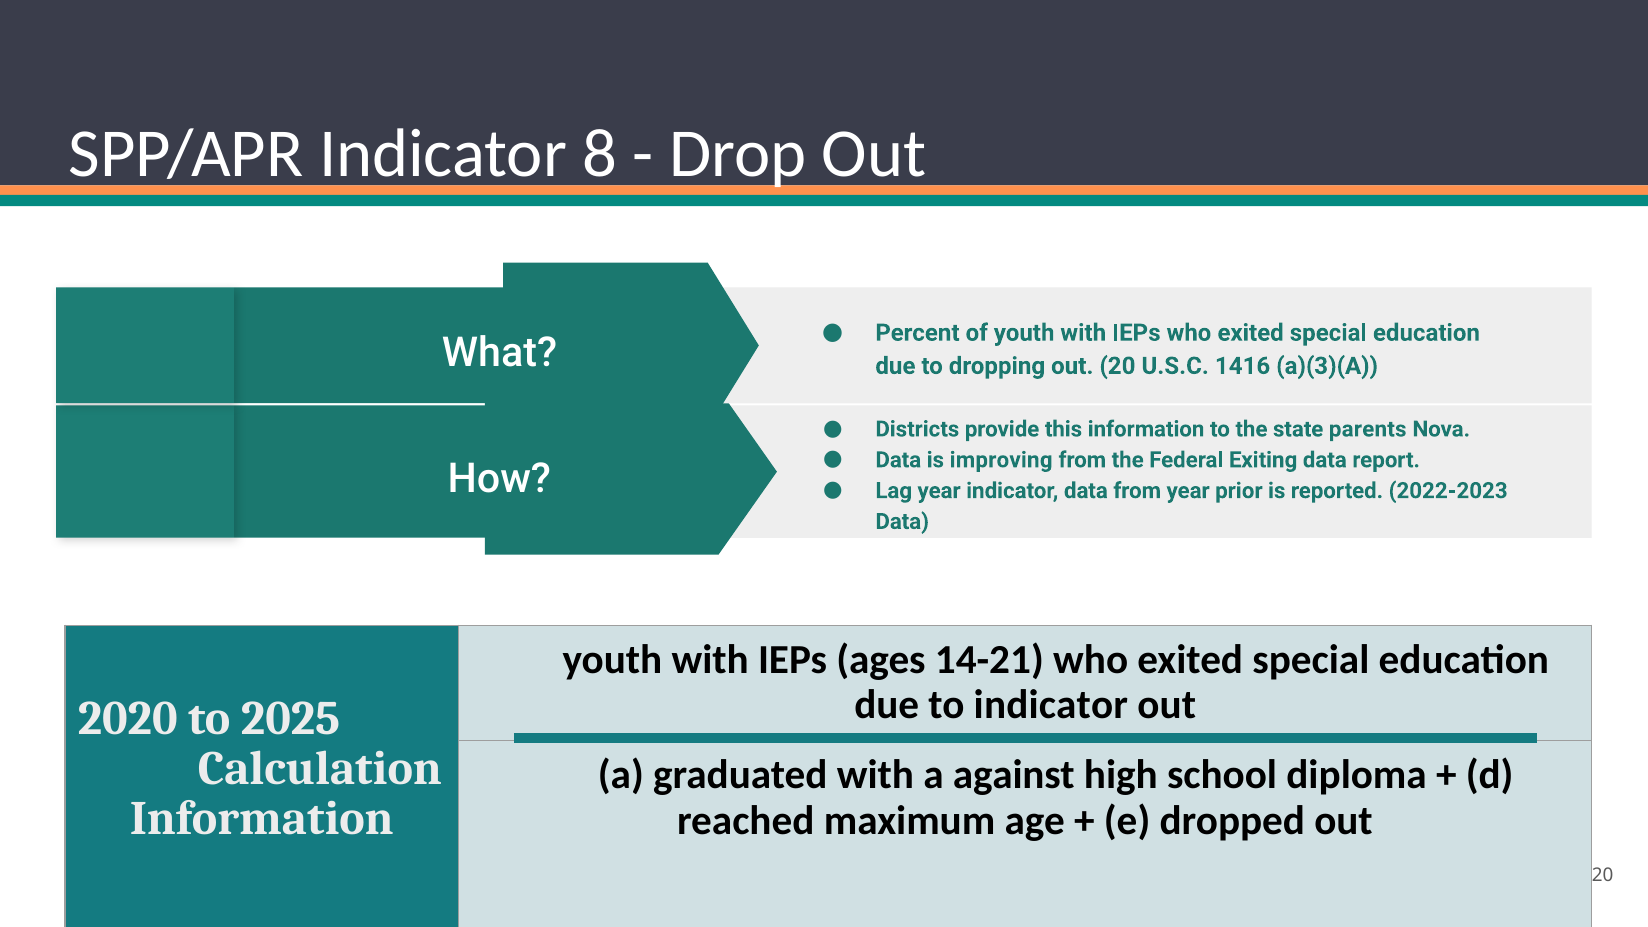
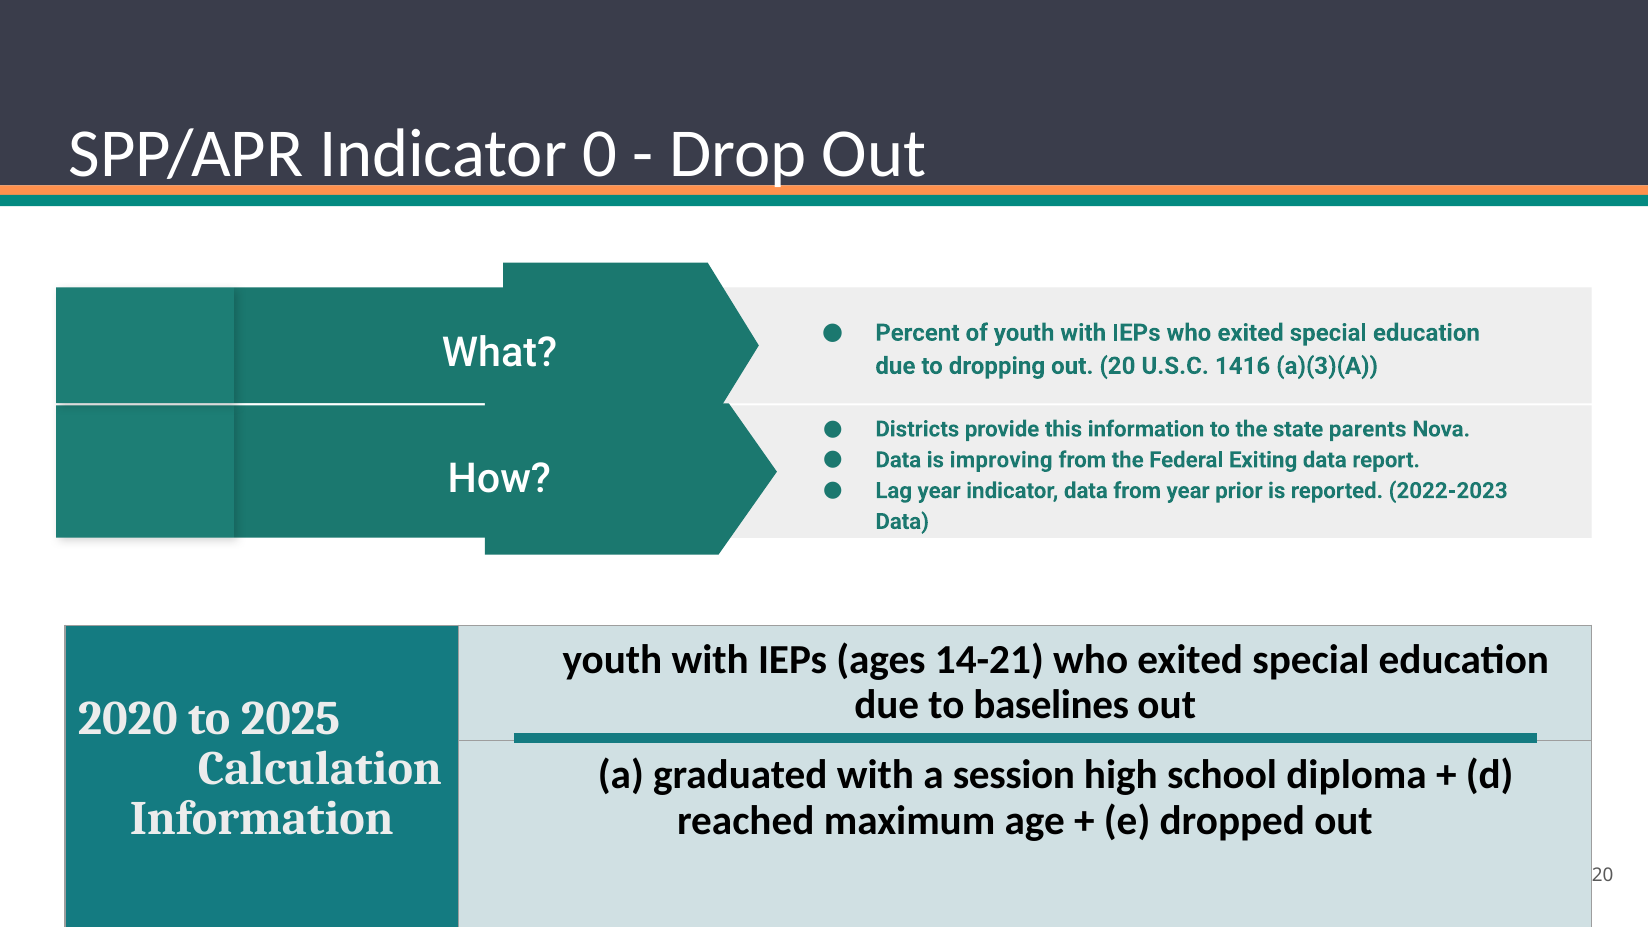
8: 8 -> 0
to indicator: indicator -> baselines
against: against -> session
